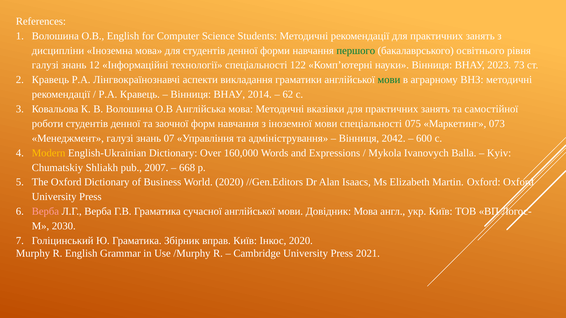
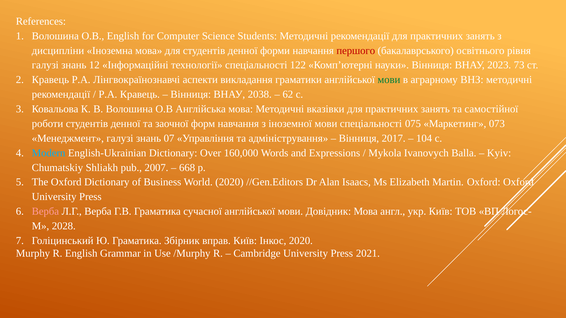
першого colour: green -> red
2014: 2014 -> 2038
2042: 2042 -> 2017
600: 600 -> 104
Modern colour: yellow -> light blue
2030: 2030 -> 2028
